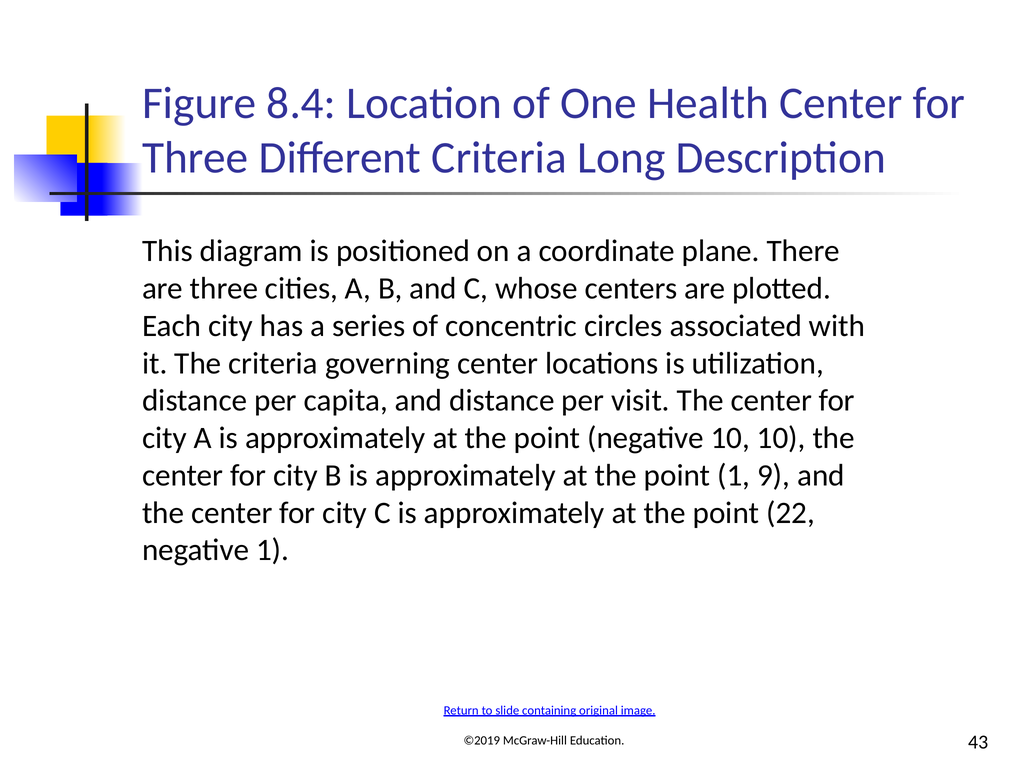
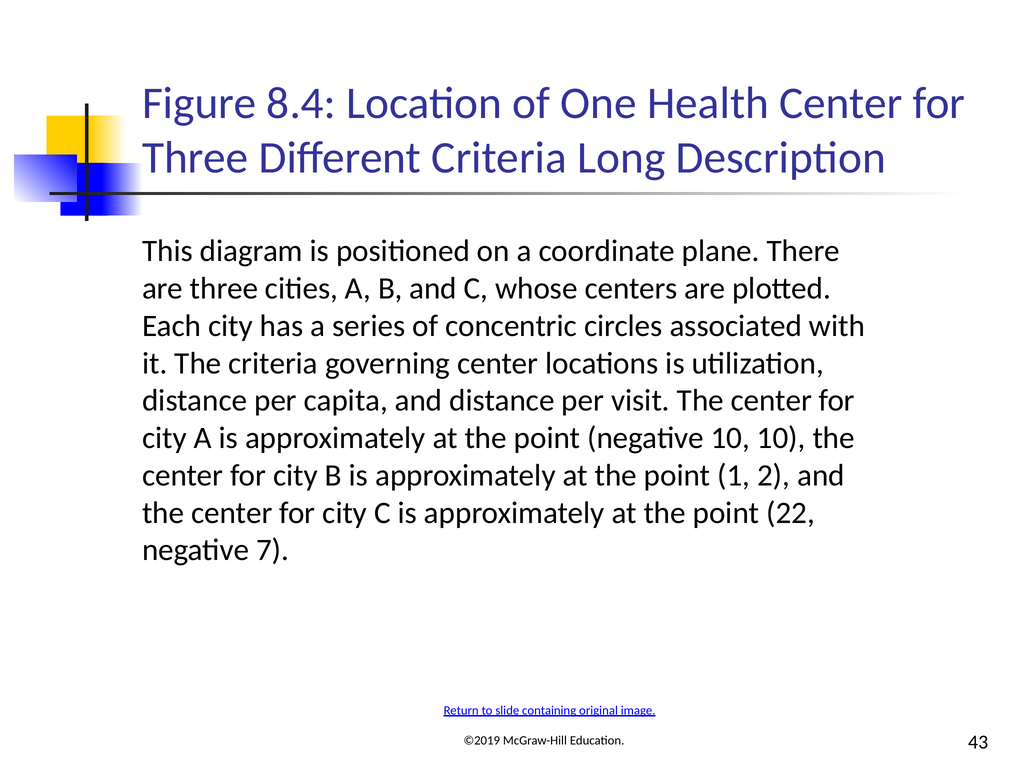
9: 9 -> 2
negative 1: 1 -> 7
